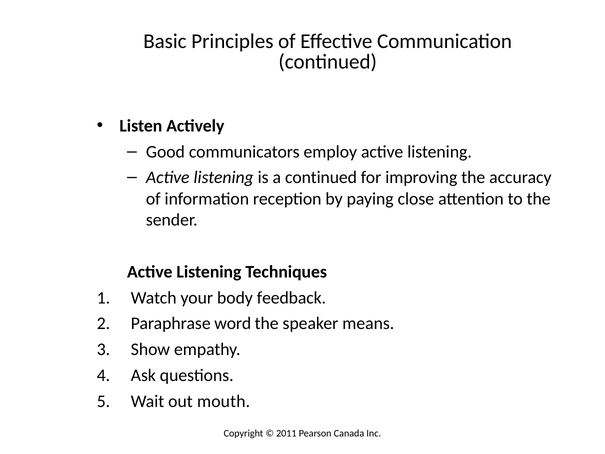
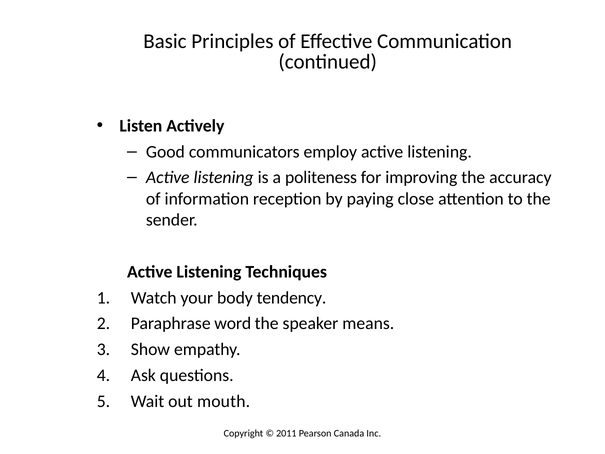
a continued: continued -> politeness
feedback: feedback -> tendency
